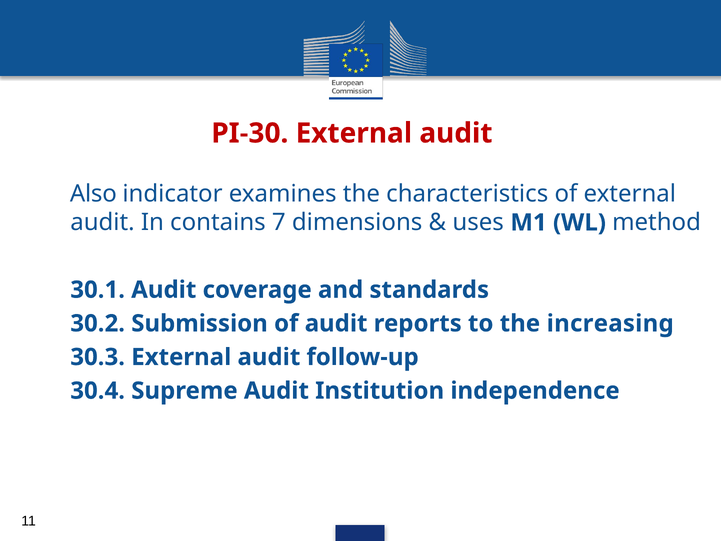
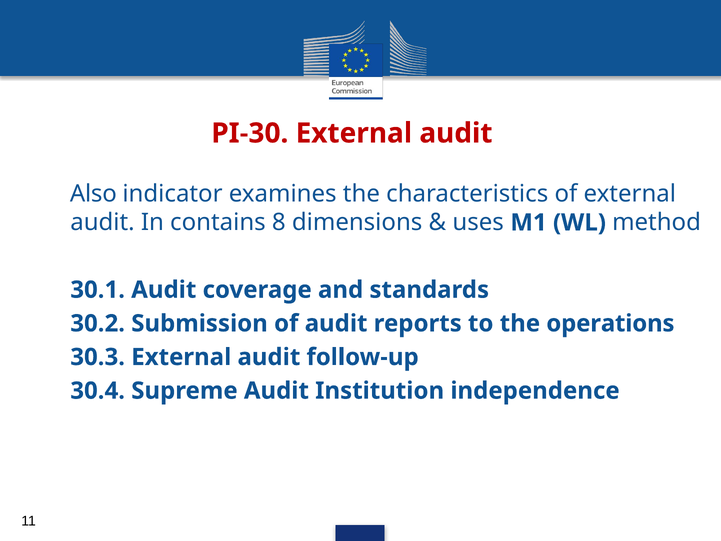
7: 7 -> 8
increasing: increasing -> operations
